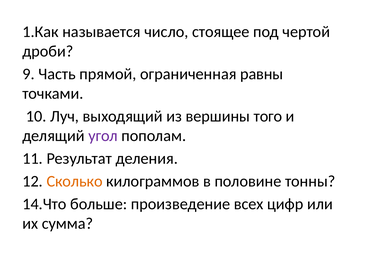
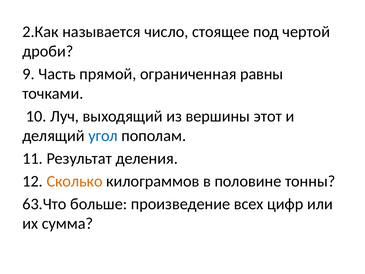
1.Как: 1.Как -> 2.Как
того: того -> этот
угол colour: purple -> blue
14.Что: 14.Что -> 63.Что
